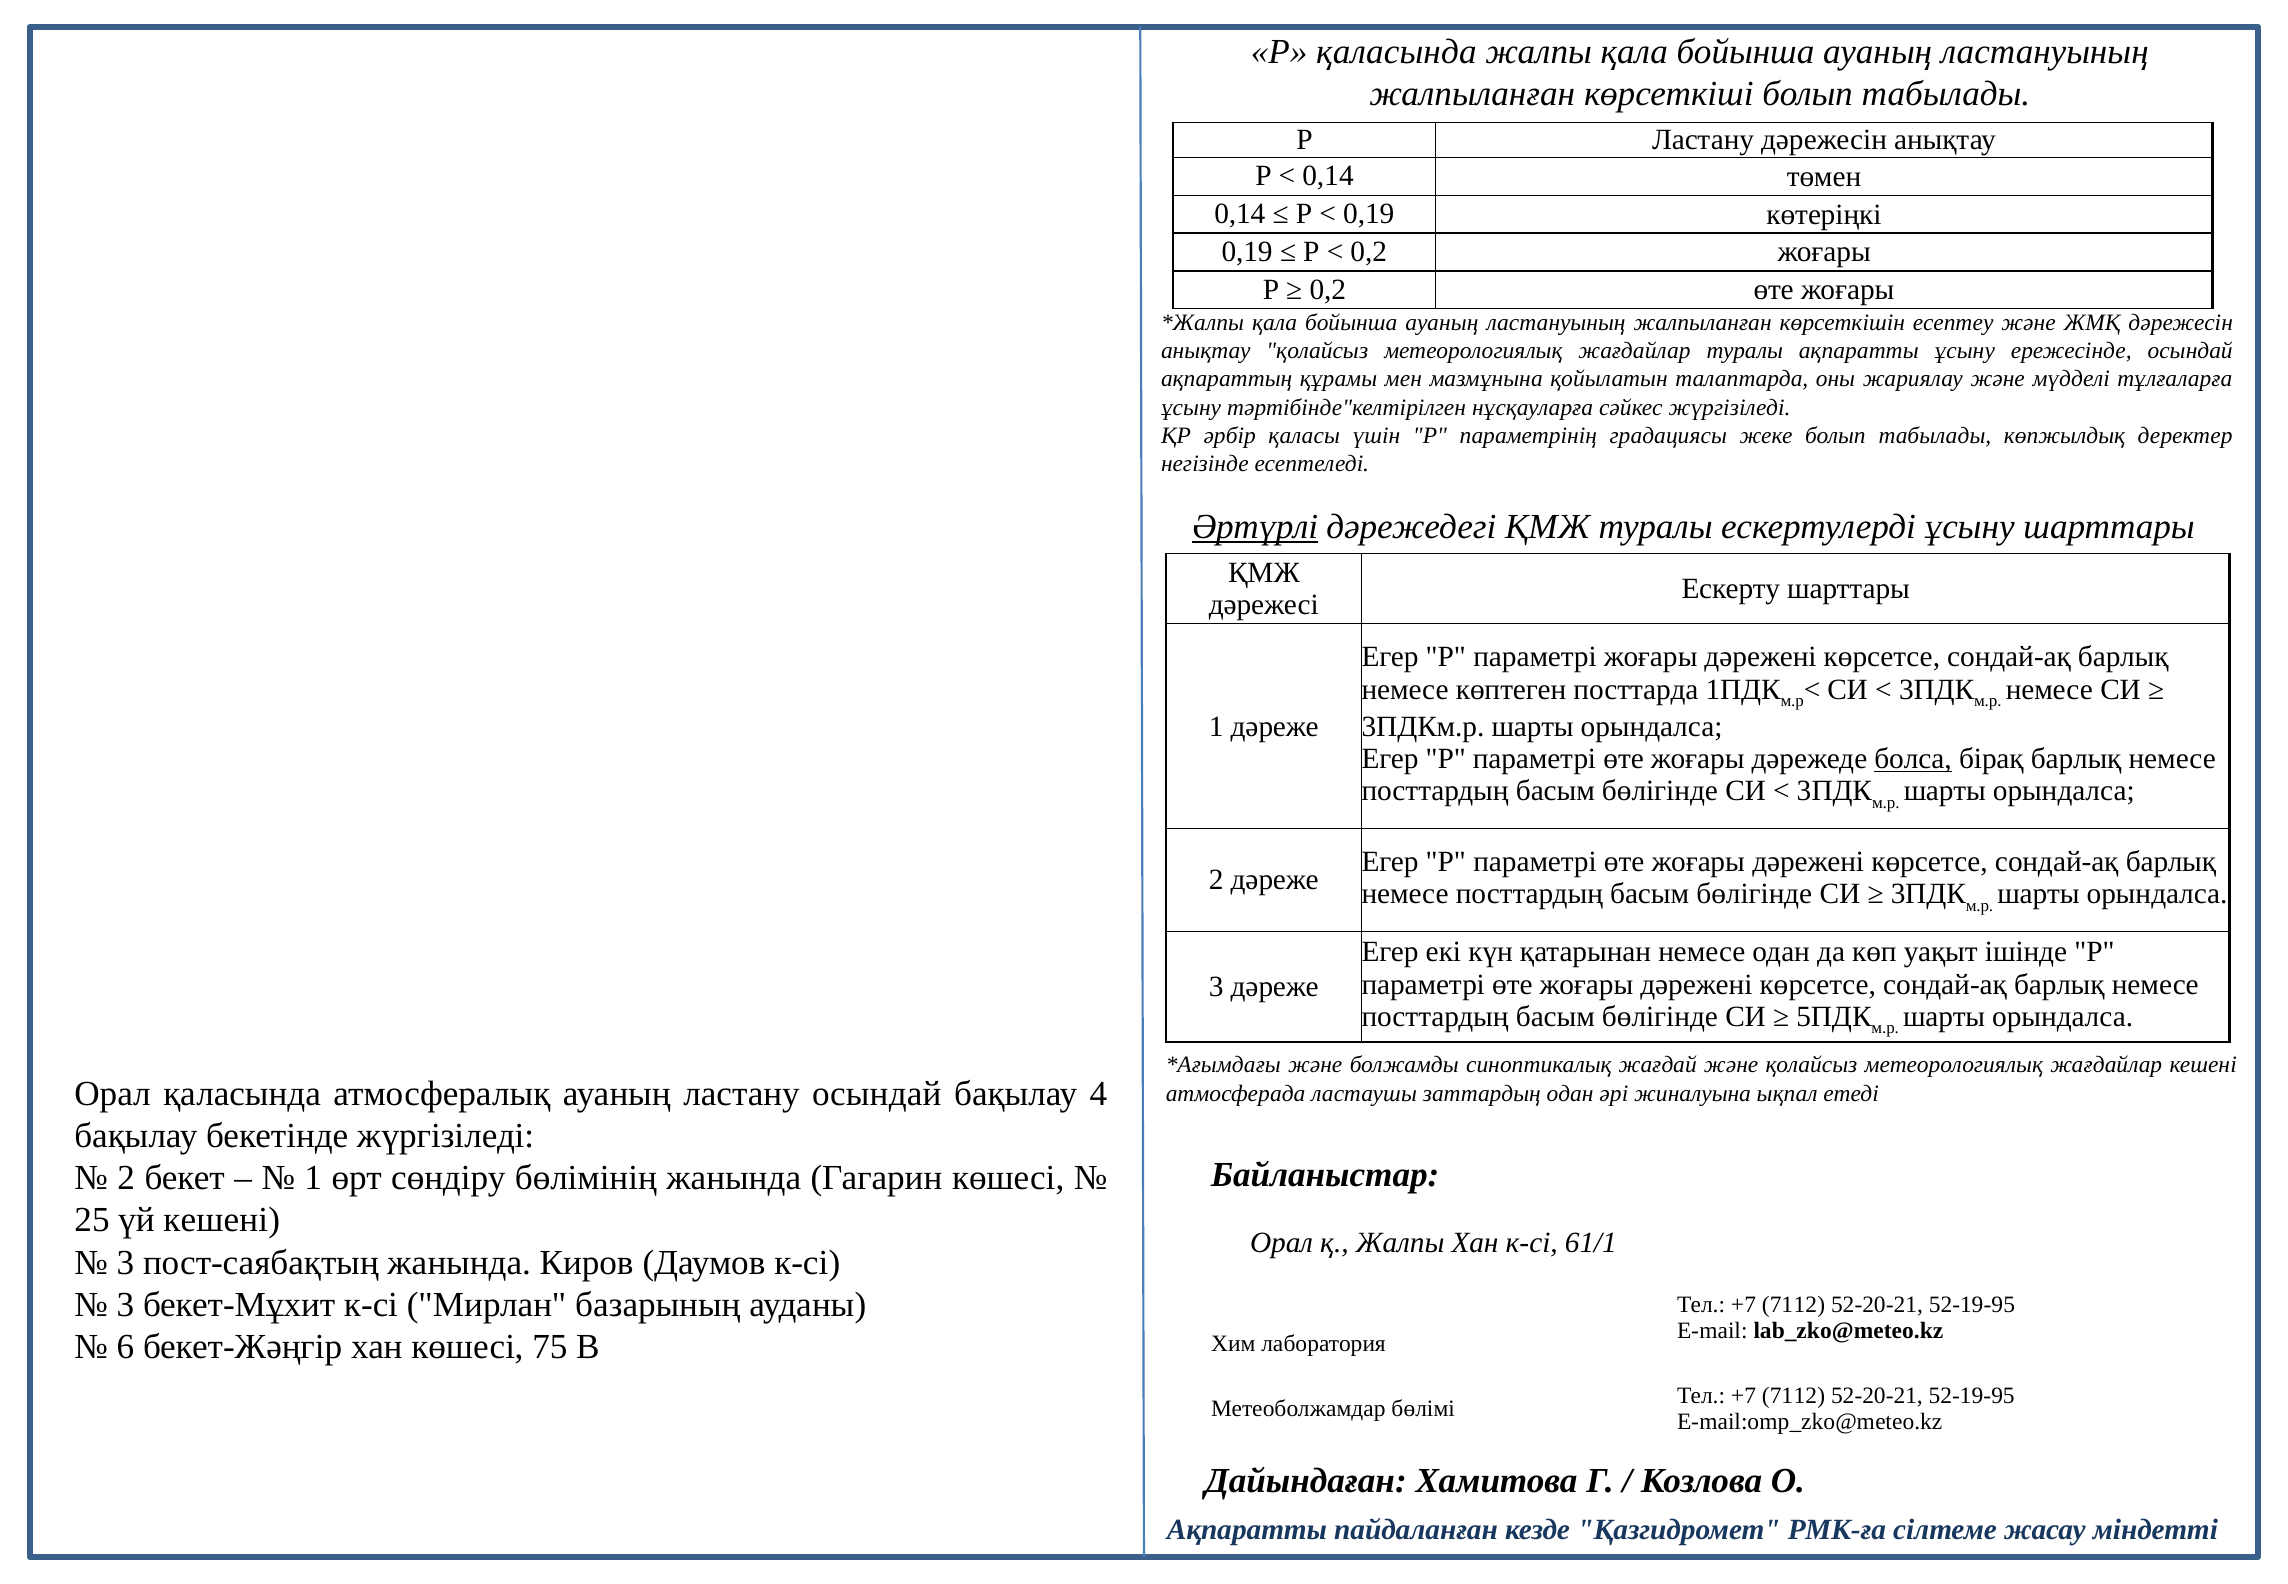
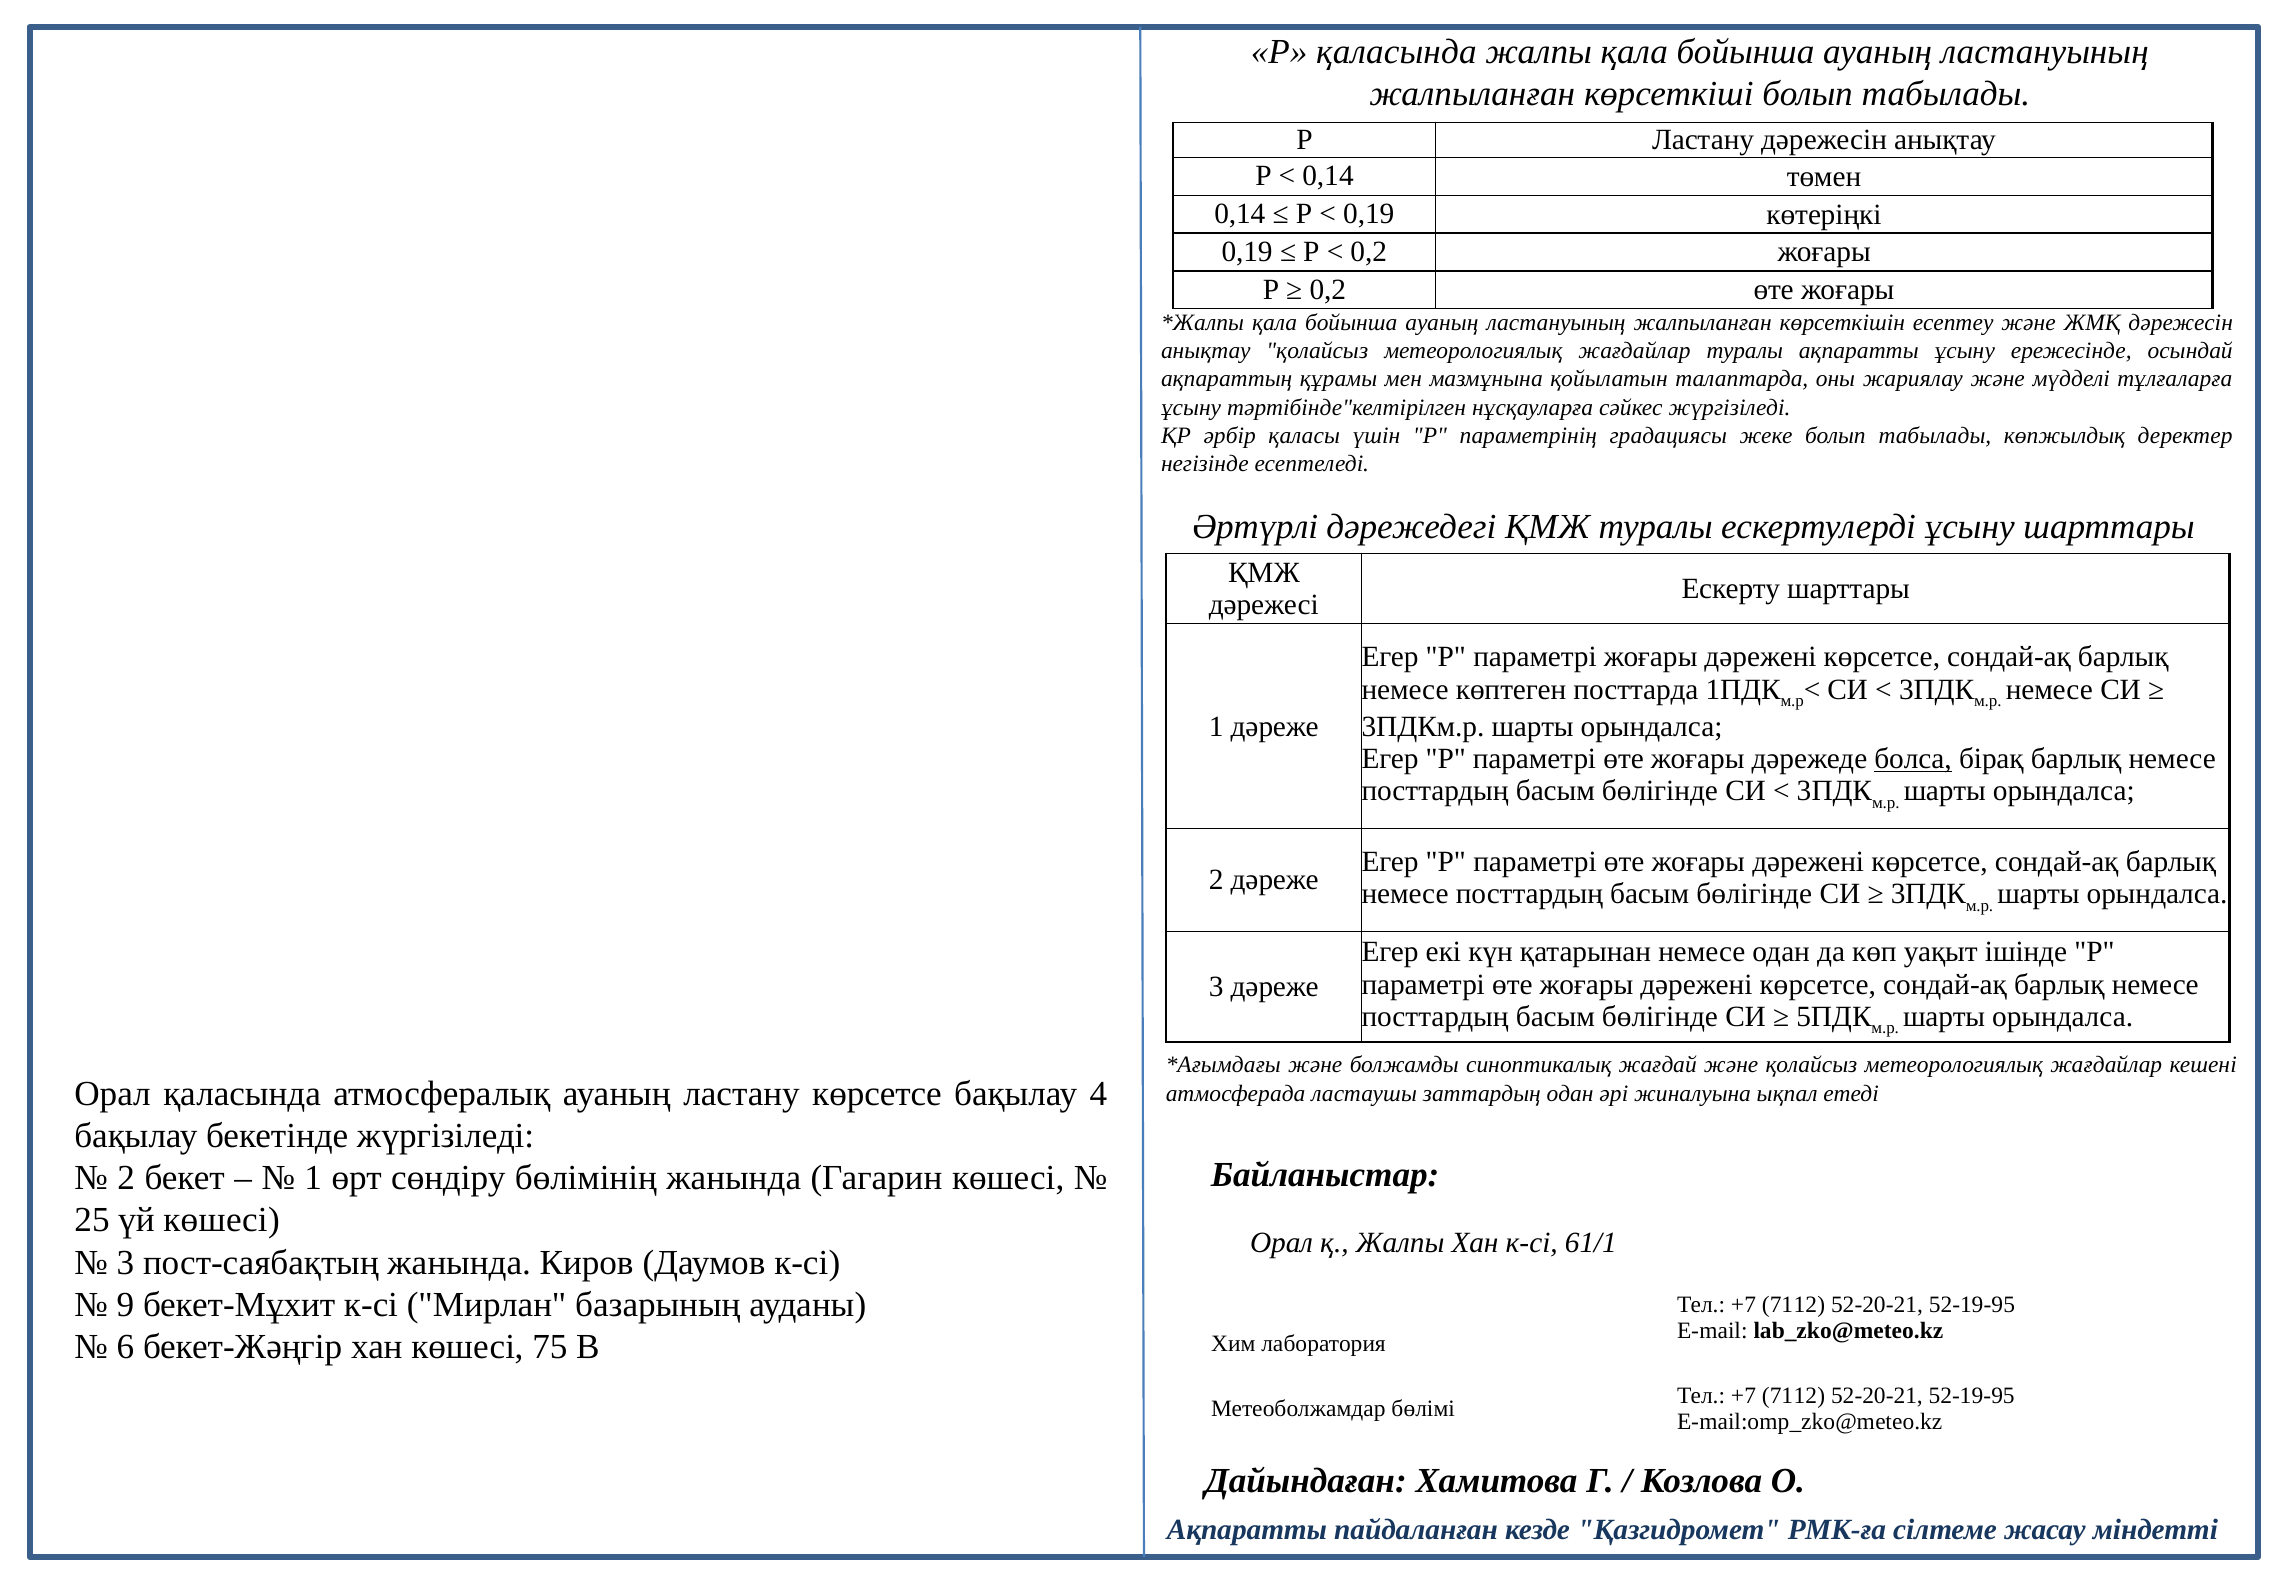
Әртүрлі underline: present -> none
ластану осындай: осындай -> көрсетсе
үй кешені: кешені -> көшесі
3 at (125, 1305): 3 -> 9
